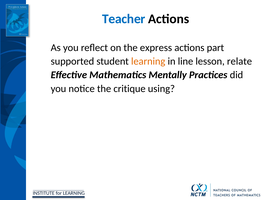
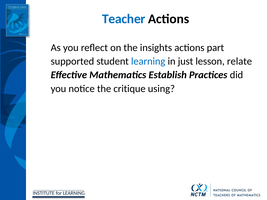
express: express -> insights
learning at (148, 61) colour: orange -> blue
line: line -> just
Mentally: Mentally -> Establish
